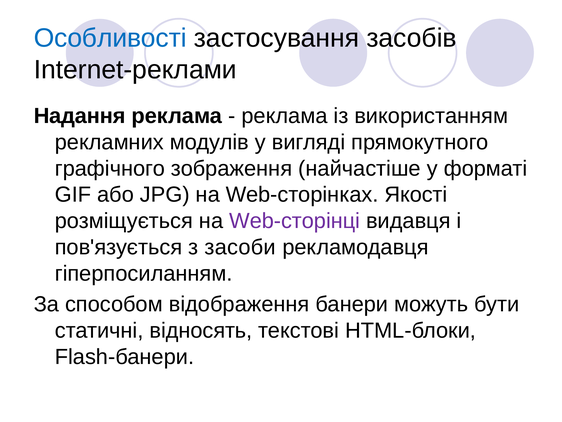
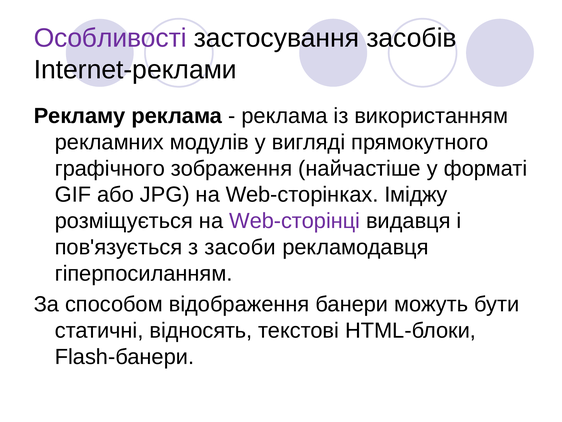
Особливості colour: blue -> purple
Надання: Надання -> Рекламу
Якості: Якості -> Іміджу
